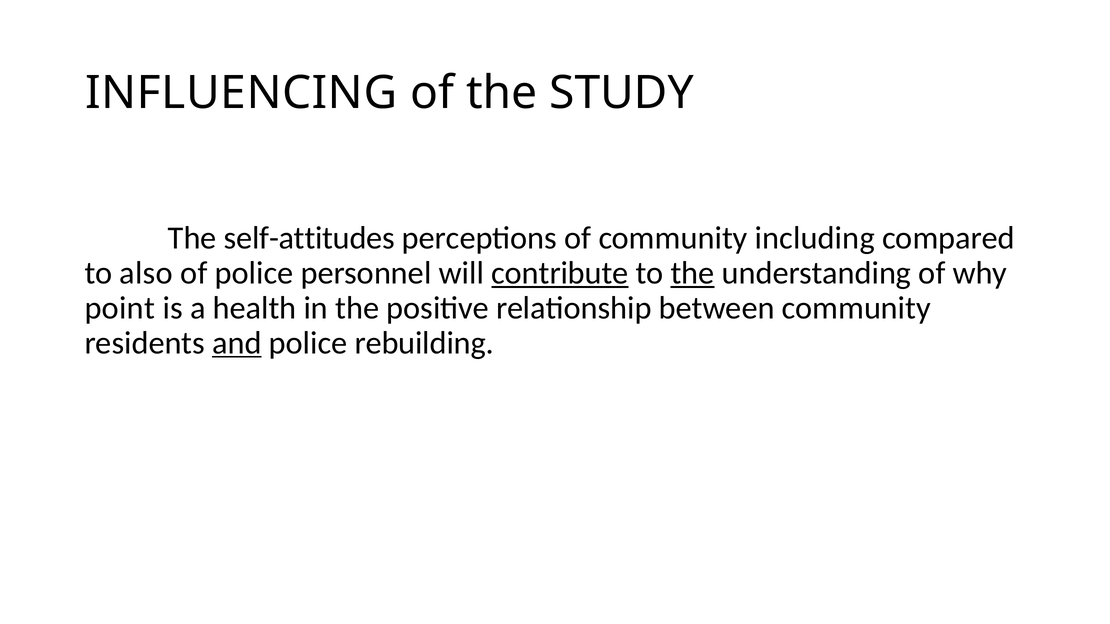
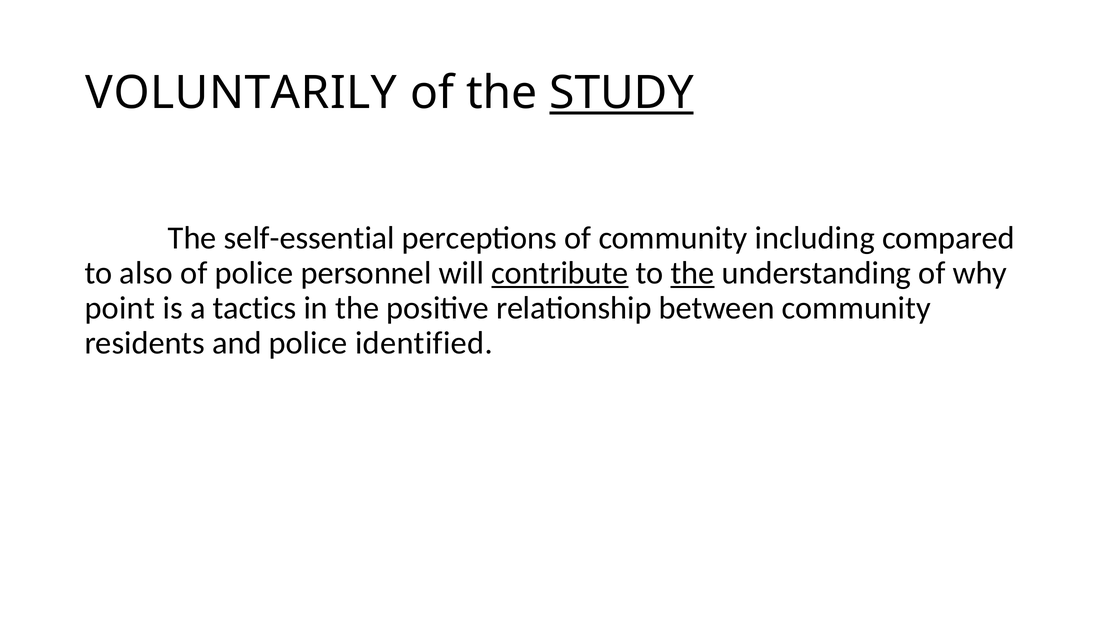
INFLUENCING: INFLUENCING -> VOLUNTARILY
STUDY underline: none -> present
self-attitudes: self-attitudes -> self-essential
health: health -> tactics
and underline: present -> none
rebuilding: rebuilding -> identified
